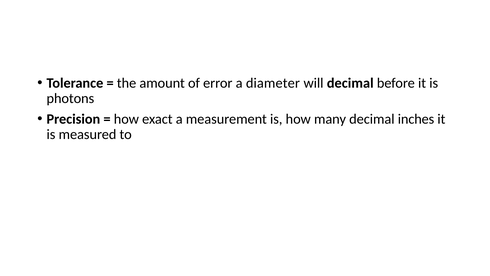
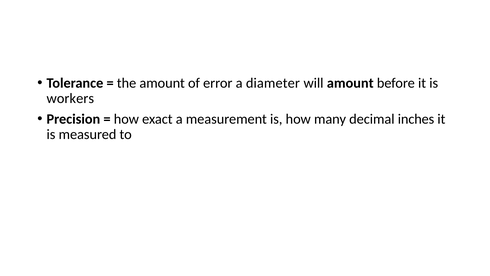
will decimal: decimal -> amount
photons: photons -> workers
